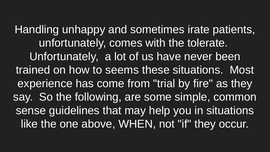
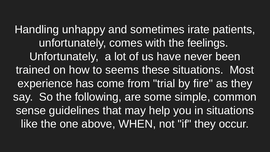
tolerate: tolerate -> feelings
